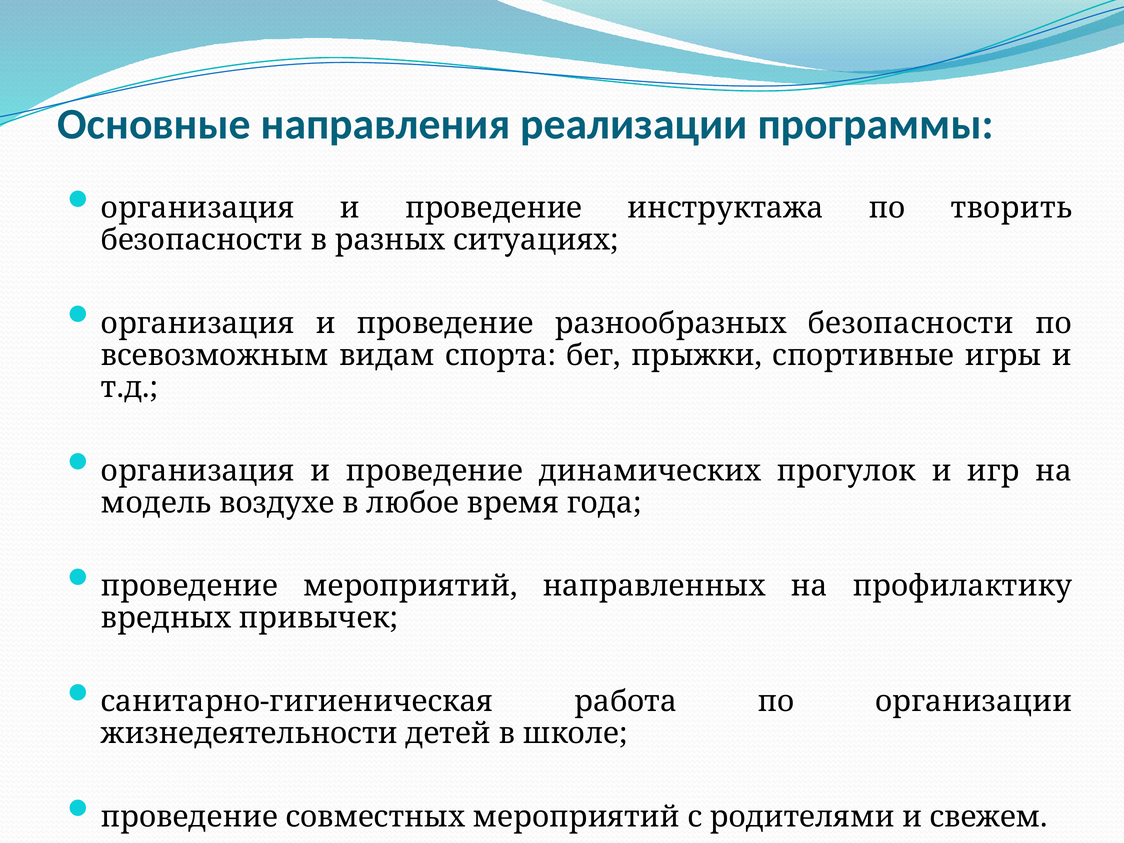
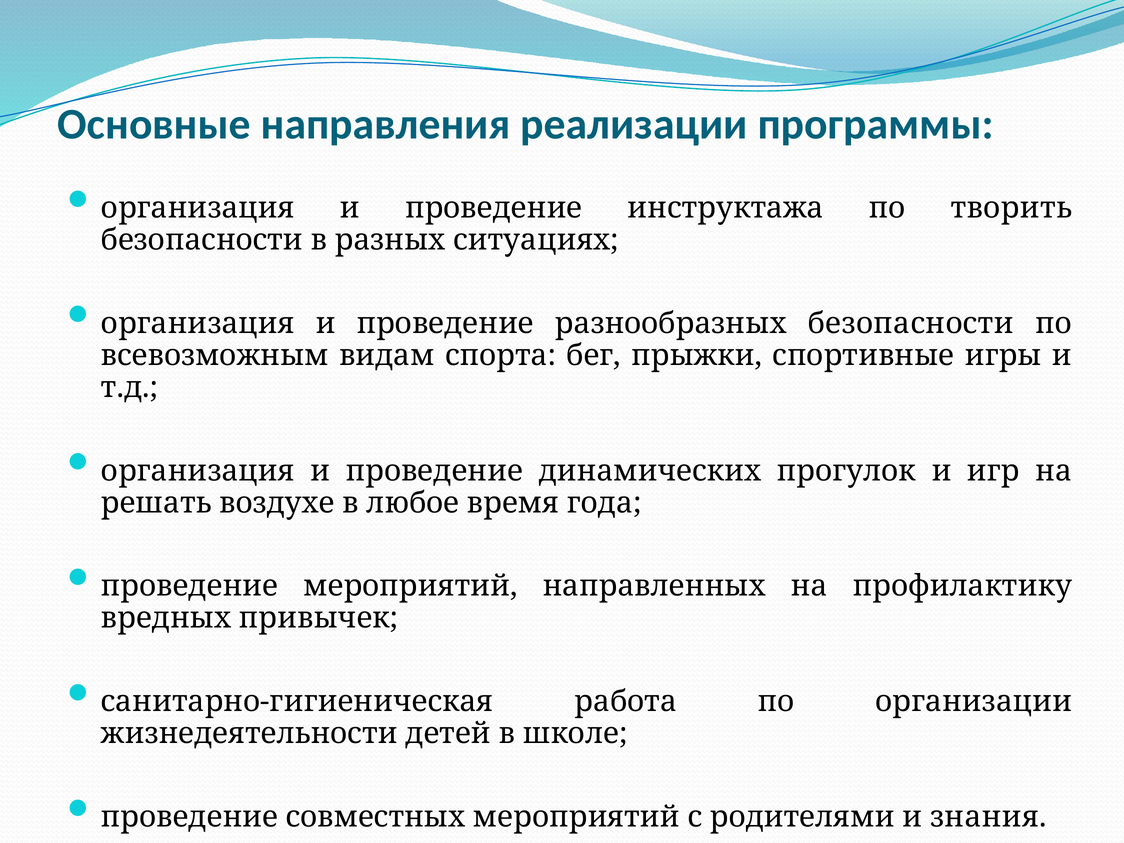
модель: модель -> решать
свежем: свежем -> знания
